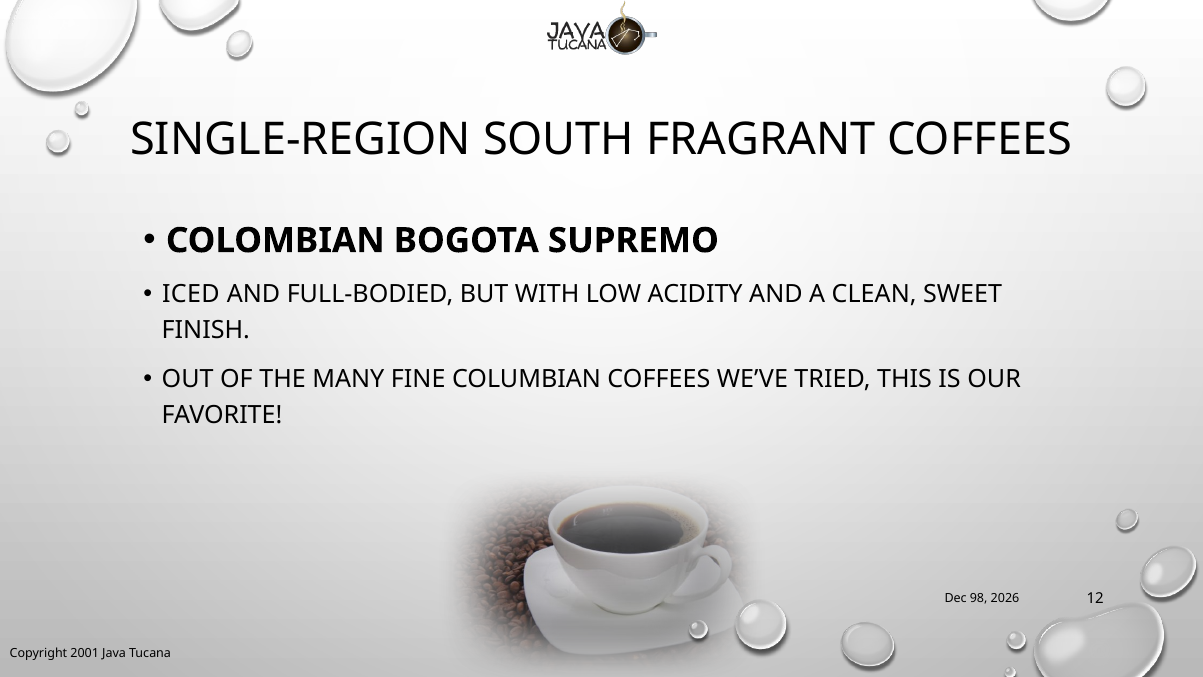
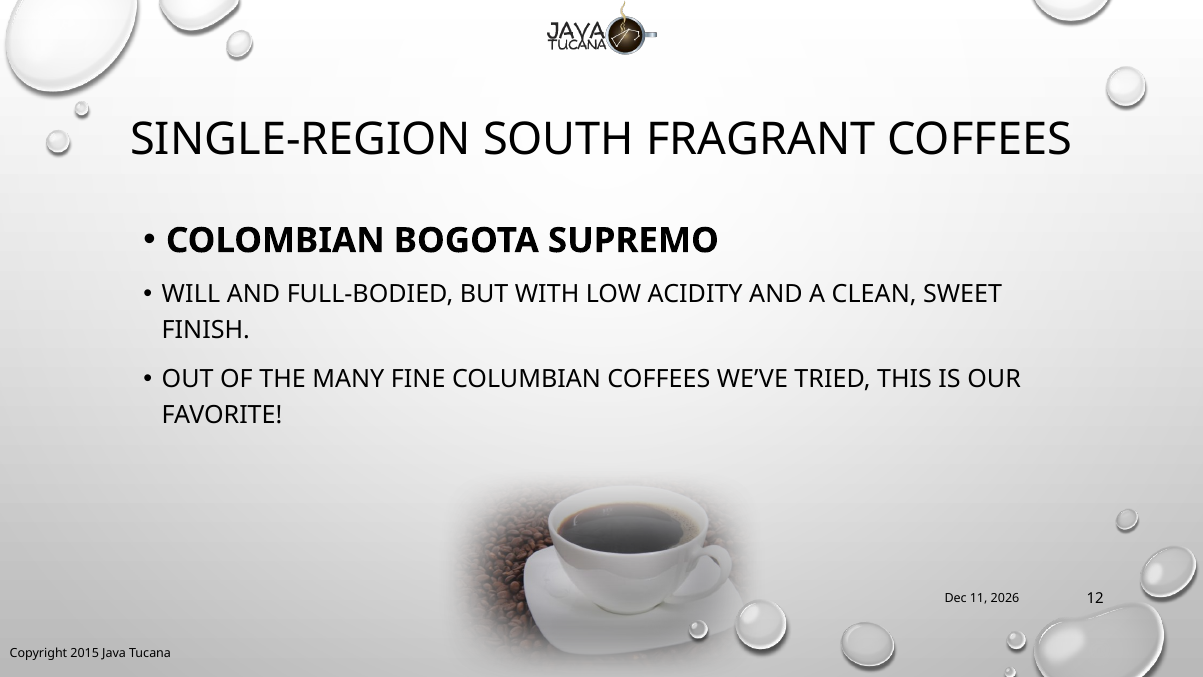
ICED: ICED -> WILL
98: 98 -> 11
2001: 2001 -> 2015
